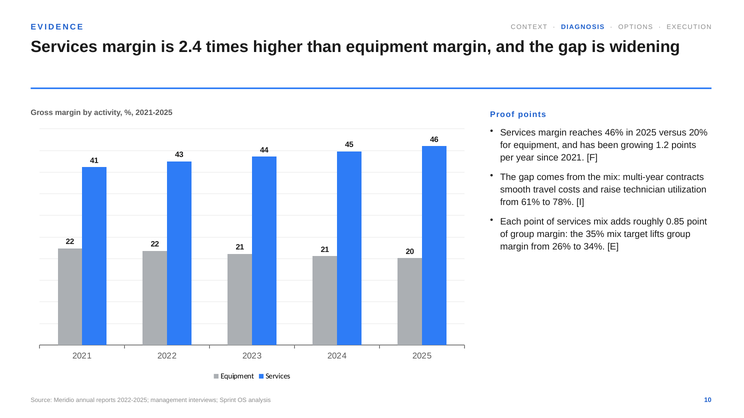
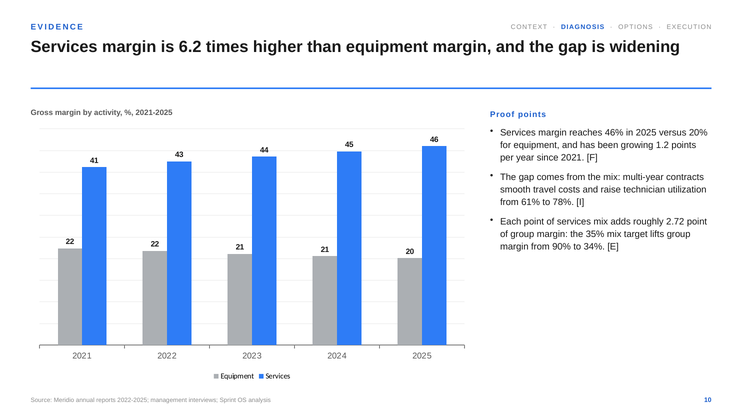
2.4: 2.4 -> 6.2
0.85: 0.85 -> 2.72
26%: 26% -> 90%
